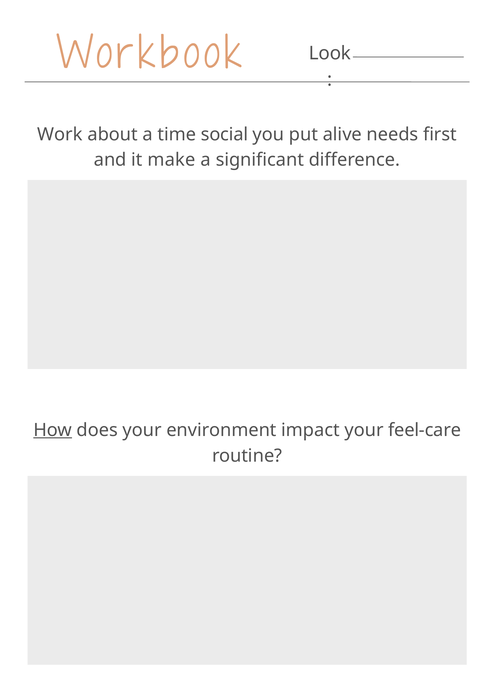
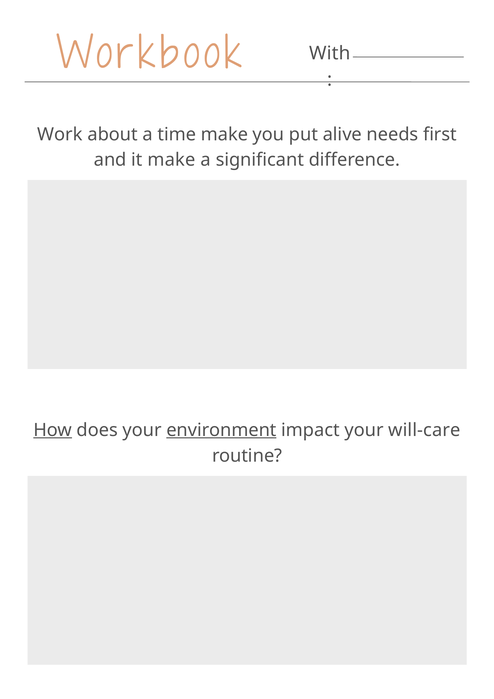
Look: Look -> With
time social: social -> make
environment underline: none -> present
feel-care: feel-care -> will-care
